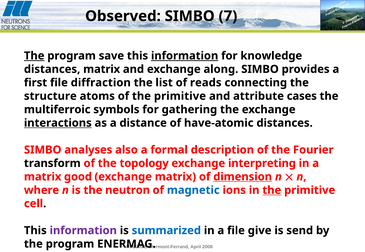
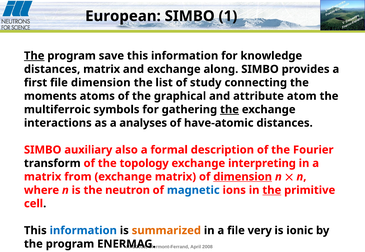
Observed: Observed -> European
7: 7 -> 1
information at (185, 56) underline: present -> none
file diffraction: diffraction -> dimension
reads: reads -> study
structure: structure -> moments
of the primitive: primitive -> graphical
cases: cases -> atom
the at (230, 110) underline: none -> present
interactions underline: present -> none
distance: distance -> analyses
analyses: analyses -> auxiliary
good: good -> from
information at (83, 231) colour: purple -> blue
summarized colour: blue -> orange
give: give -> very
send: send -> ionic
